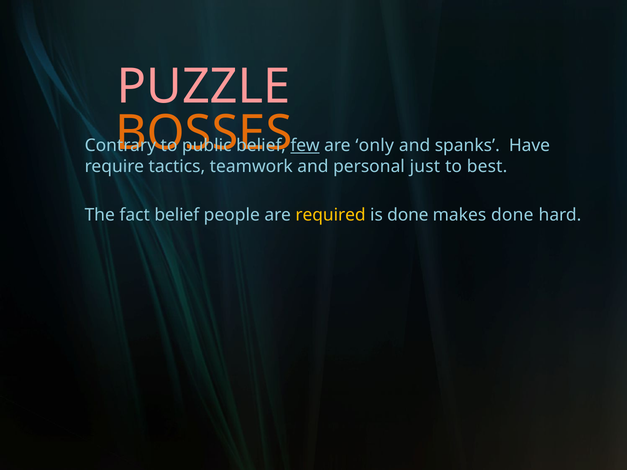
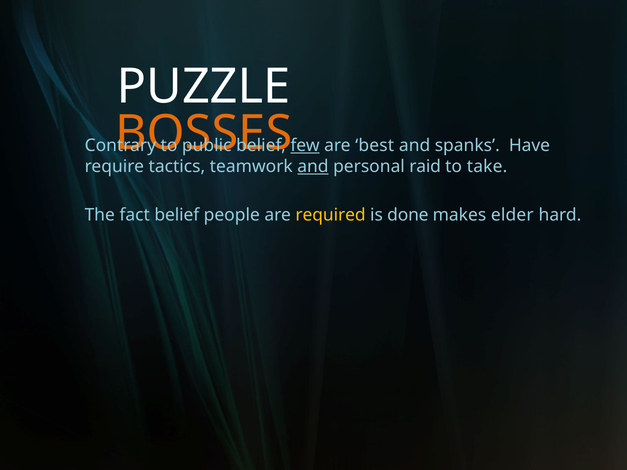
PUZZLE colour: pink -> white
only: only -> best
and at (313, 166) underline: none -> present
just: just -> raid
best: best -> take
makes done: done -> elder
